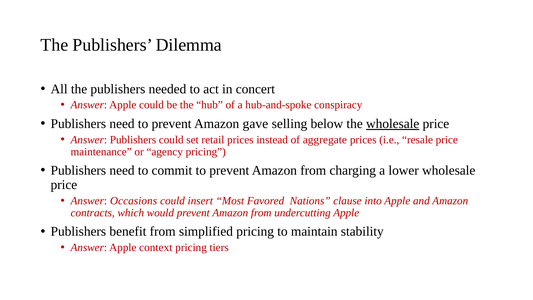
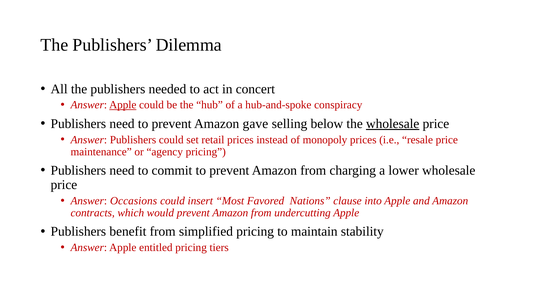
Apple at (123, 105) underline: none -> present
aggregate: aggregate -> monopoly
context: context -> entitled
